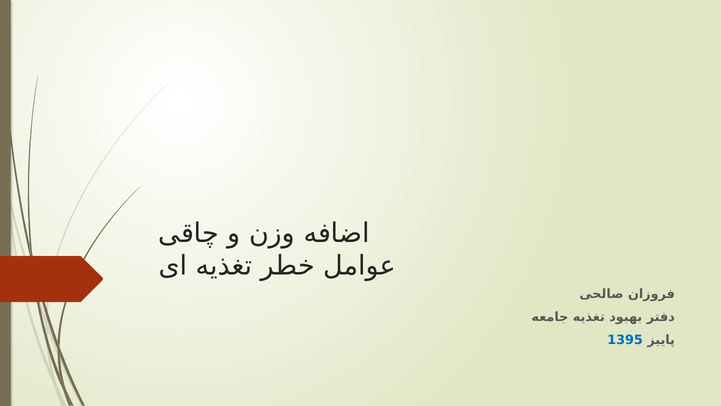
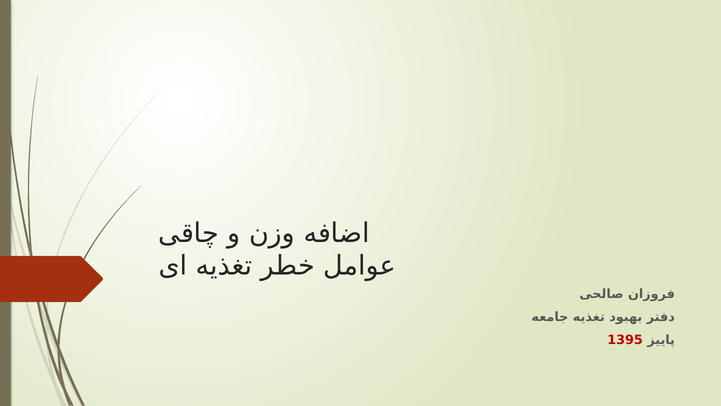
1395 colour: blue -> red
